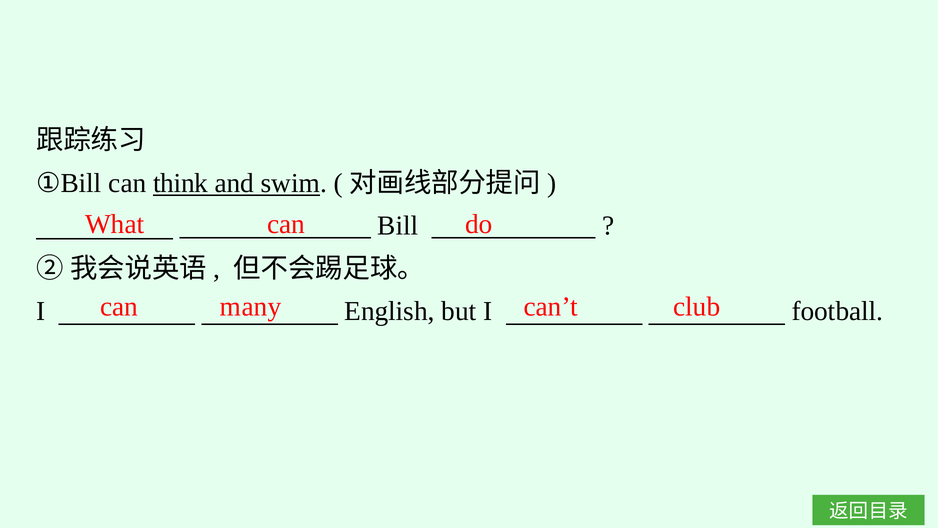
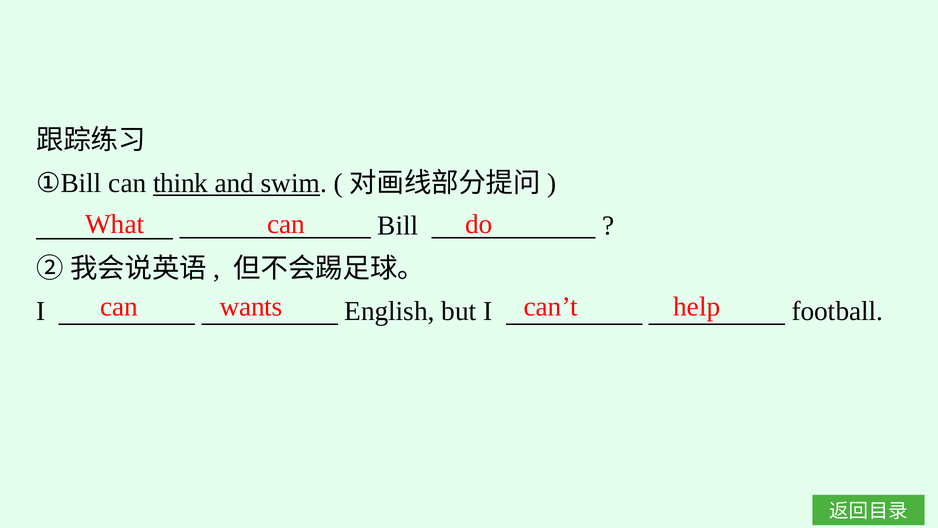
many: many -> wants
club: club -> help
